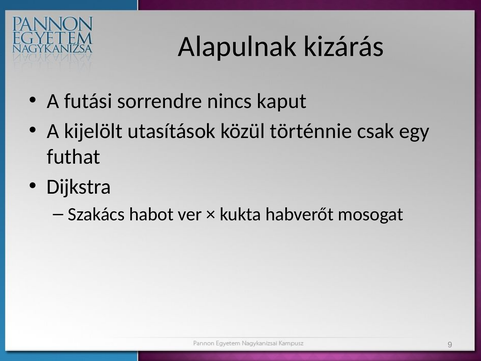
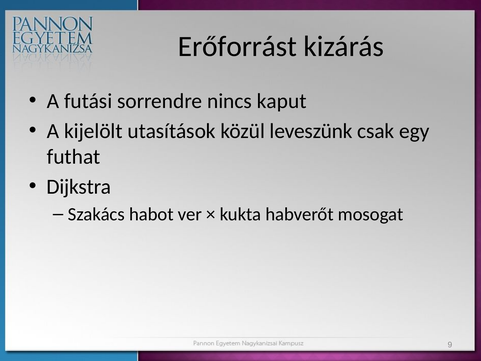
Alapulnak: Alapulnak -> Erőforrást
történnie: történnie -> leveszünk
